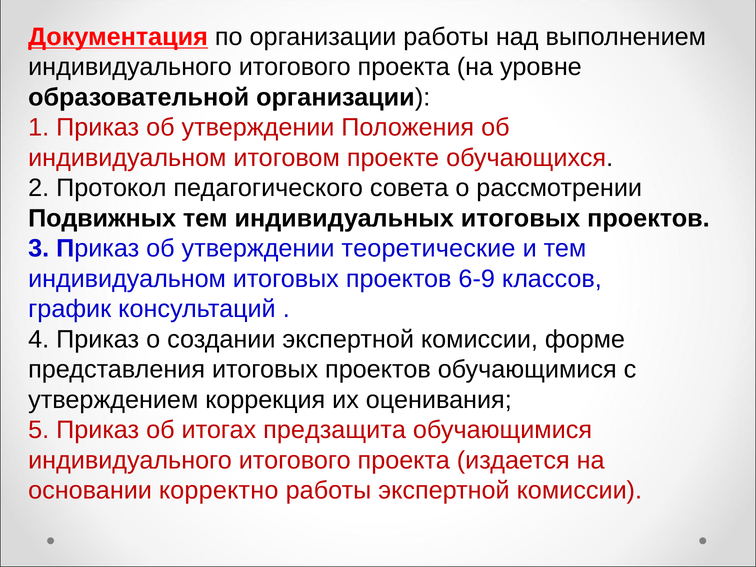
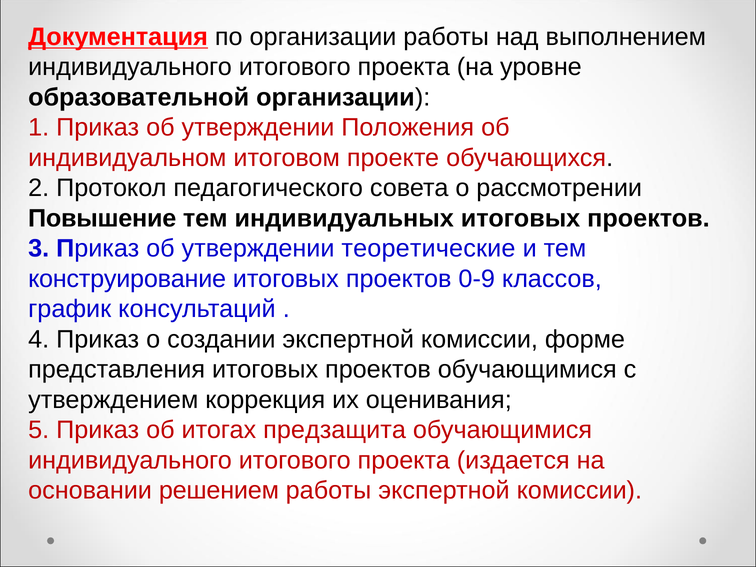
Подвижных: Подвижных -> Повышение
индивидуальном at (127, 279): индивидуальном -> конструирование
6-9: 6-9 -> 0-9
корректно: корректно -> решением
